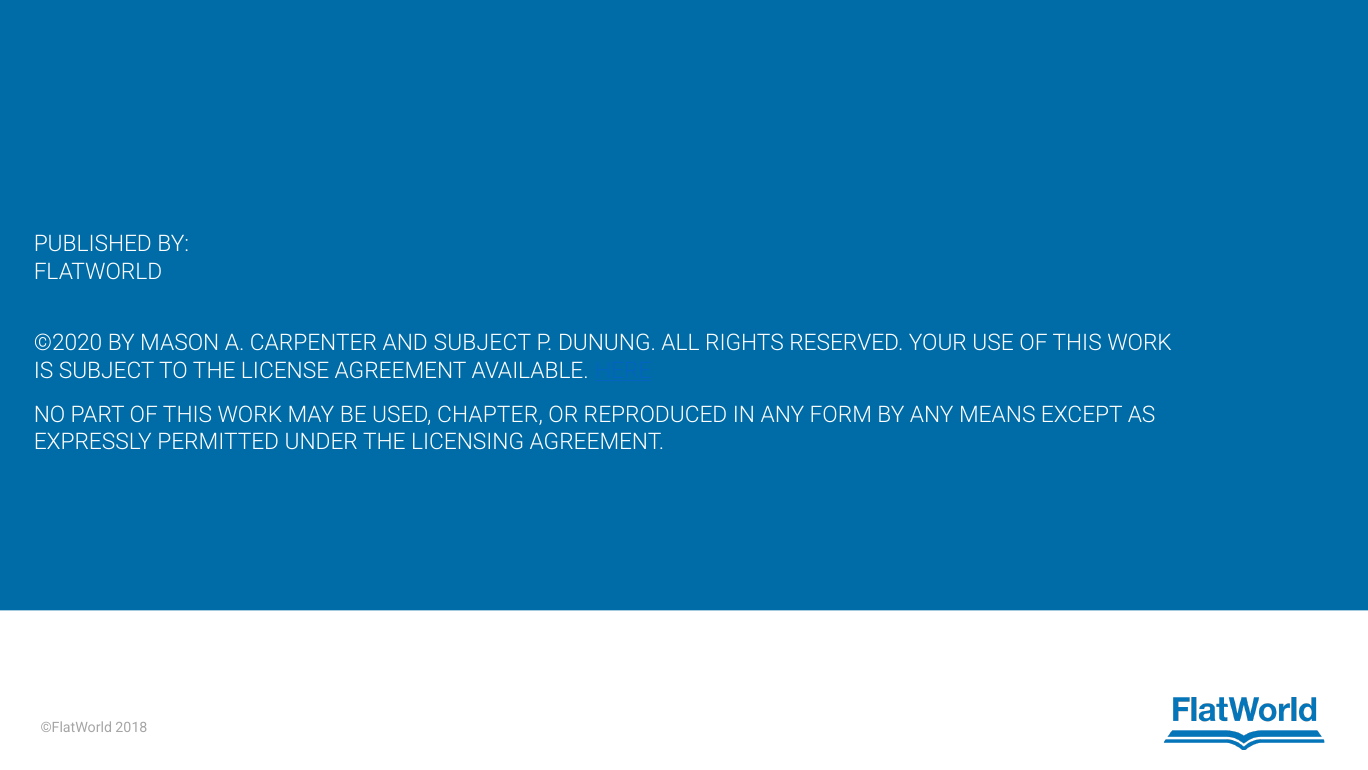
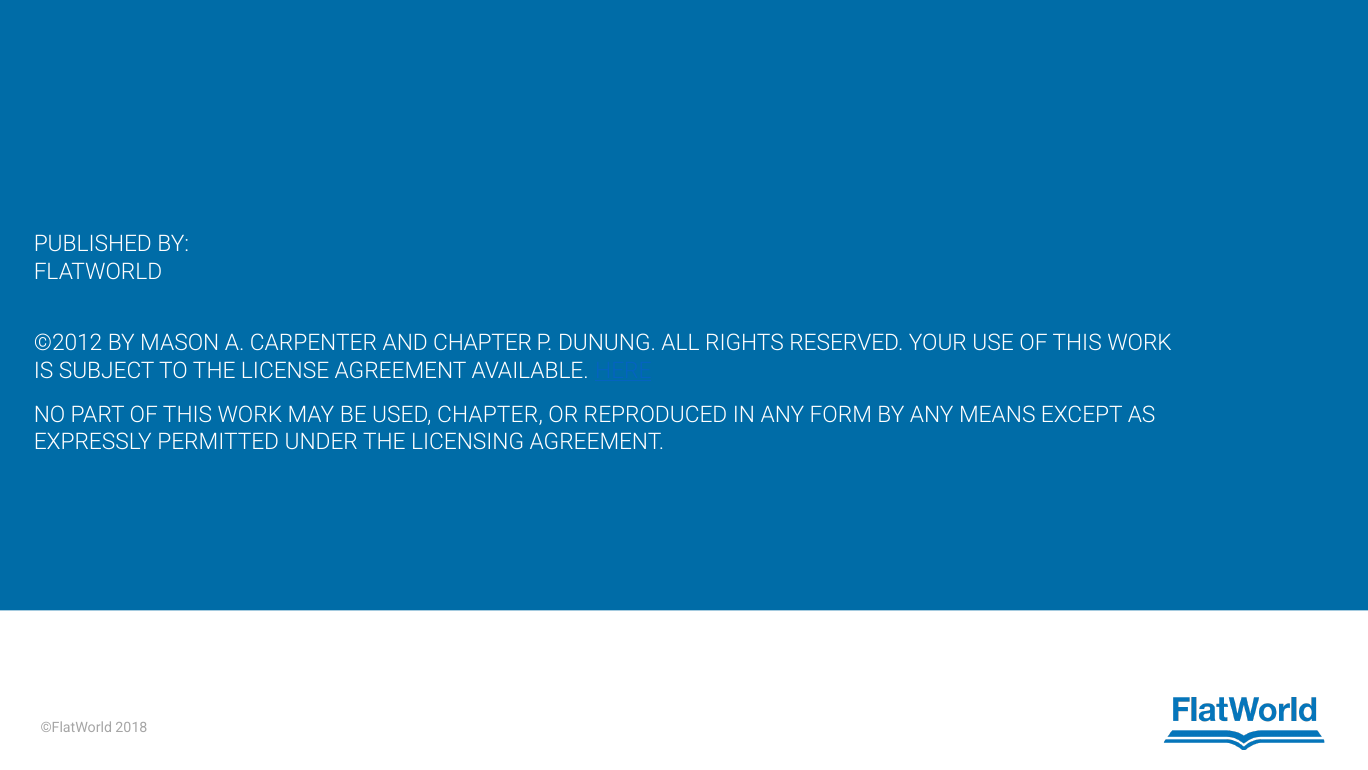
©2020: ©2020 -> ©2012
AND SUBJECT: SUBJECT -> CHAPTER
